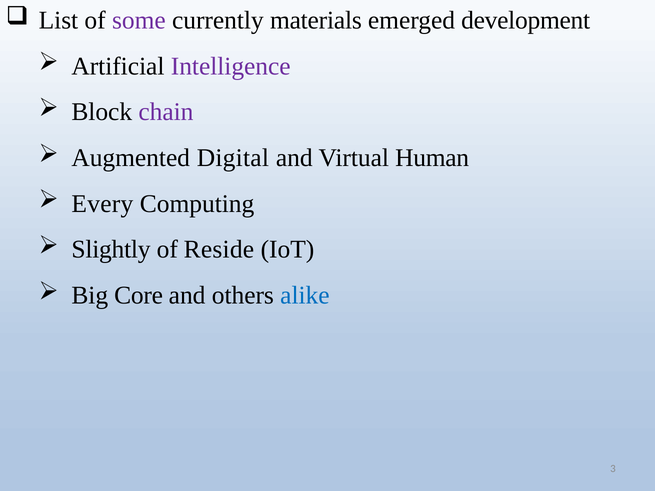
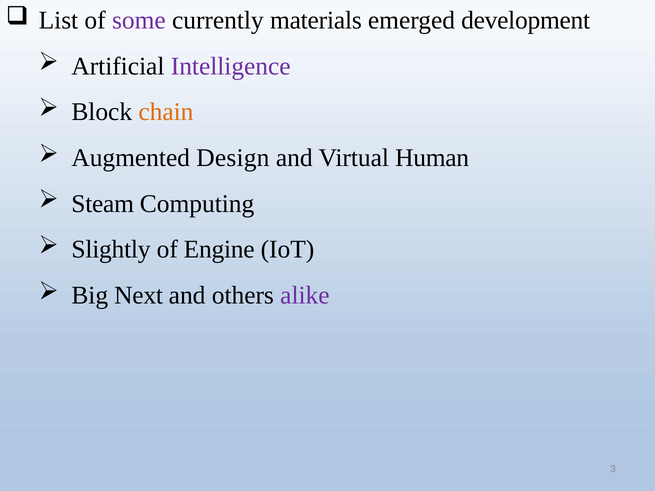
chain colour: purple -> orange
Digital: Digital -> Design
Every: Every -> Steam
Reside: Reside -> Engine
Core: Core -> Next
alike colour: blue -> purple
